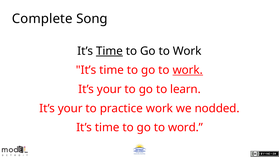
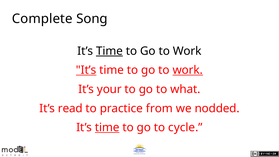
It’s at (86, 70) underline: none -> present
learn: learn -> what
your at (70, 108): your -> read
practice work: work -> from
time at (107, 128) underline: none -> present
word: word -> cycle
